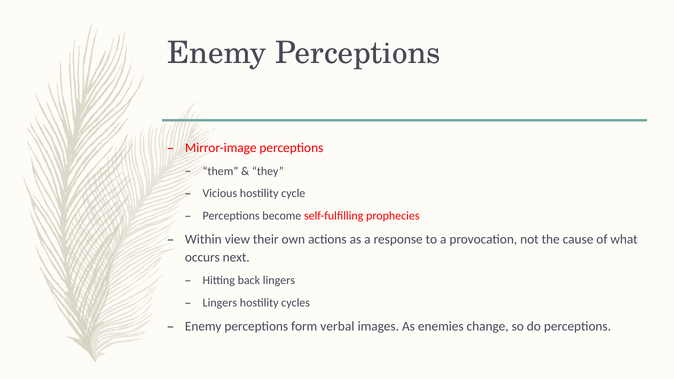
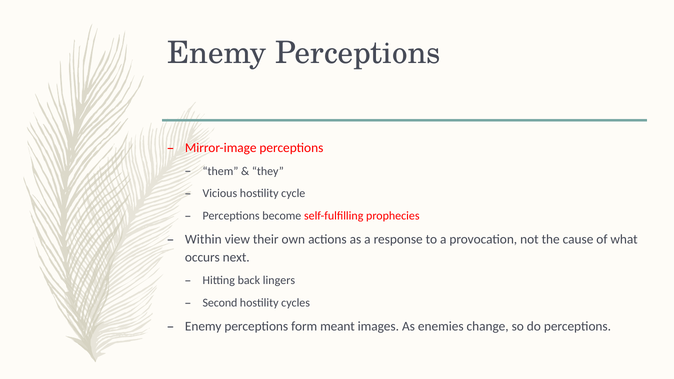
Lingers at (220, 303): Lingers -> Second
verbal: verbal -> meant
